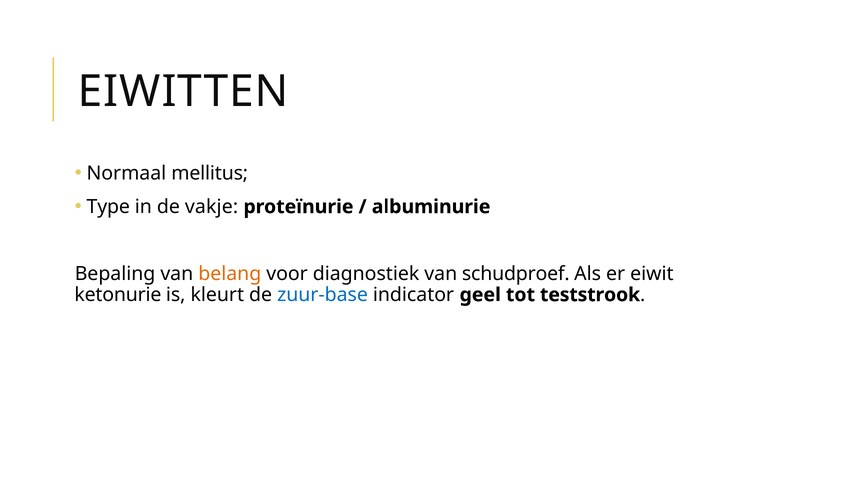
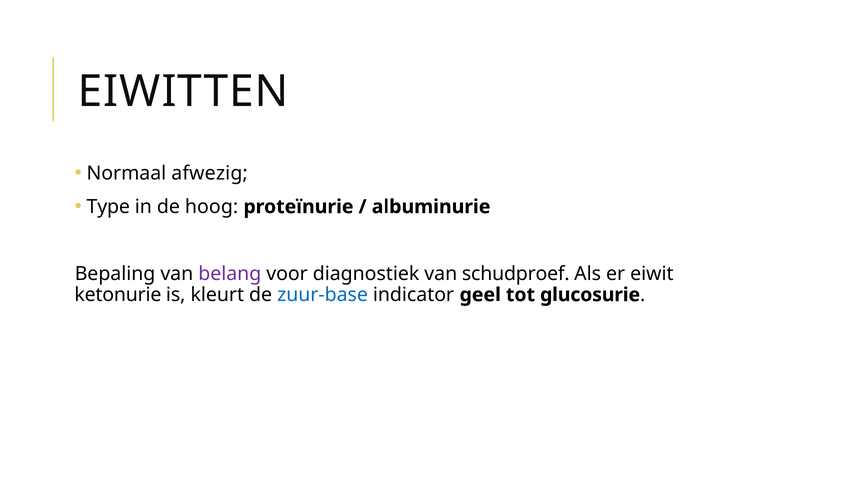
mellitus: mellitus -> afwezig
vakje: vakje -> hoog
belang colour: orange -> purple
teststrook: teststrook -> glucosurie
